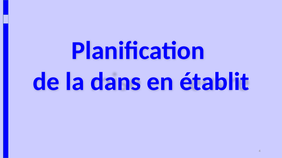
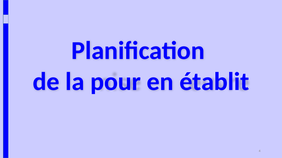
dans: dans -> pour
